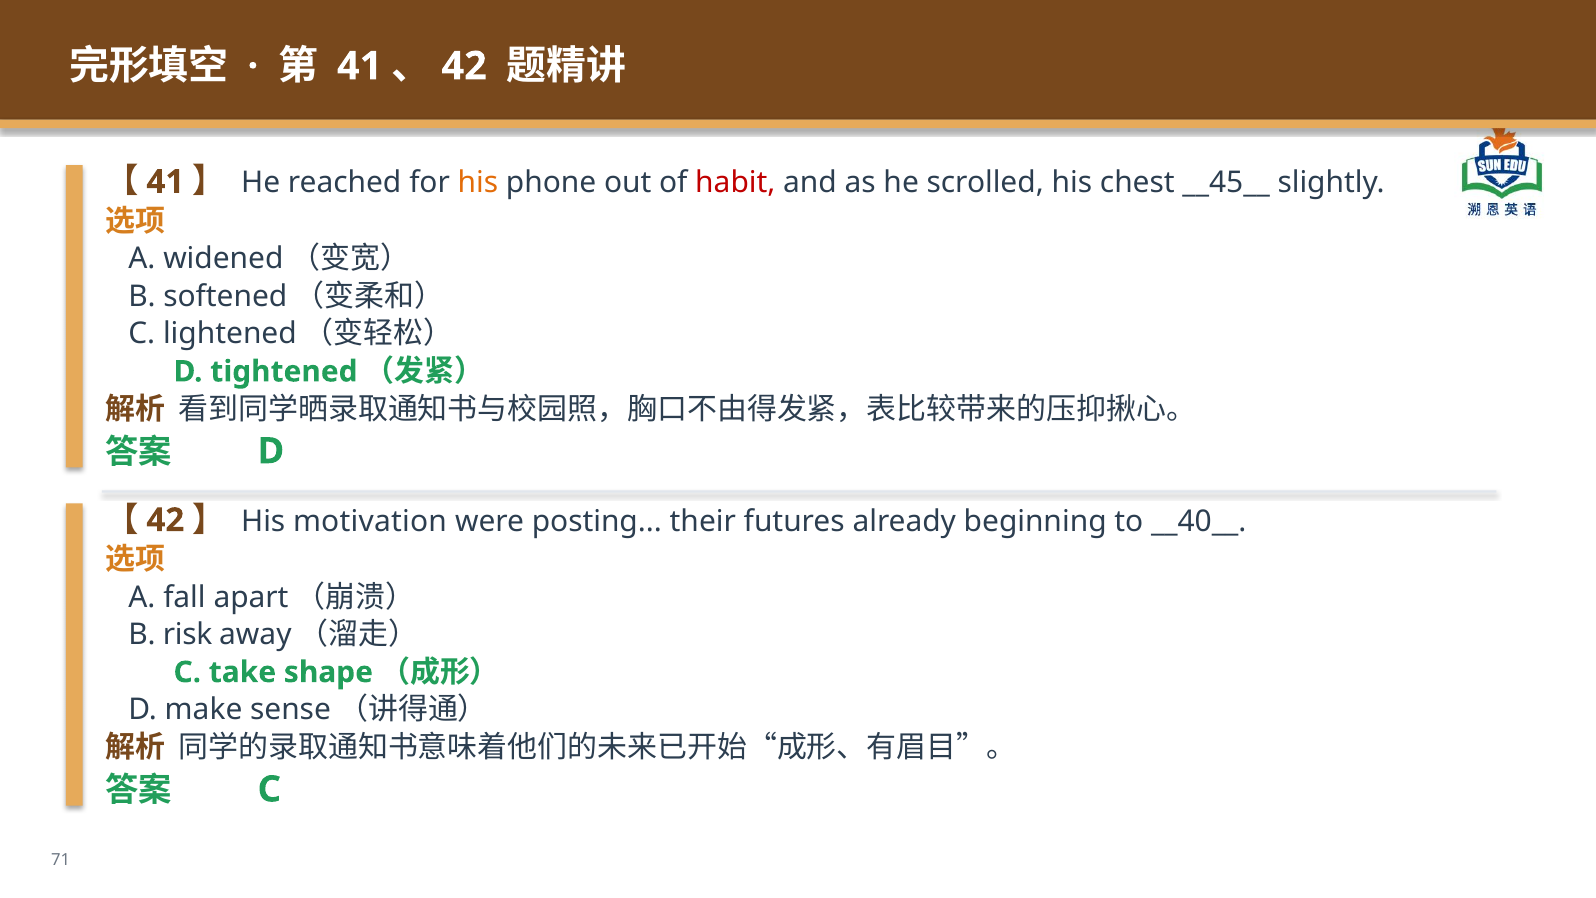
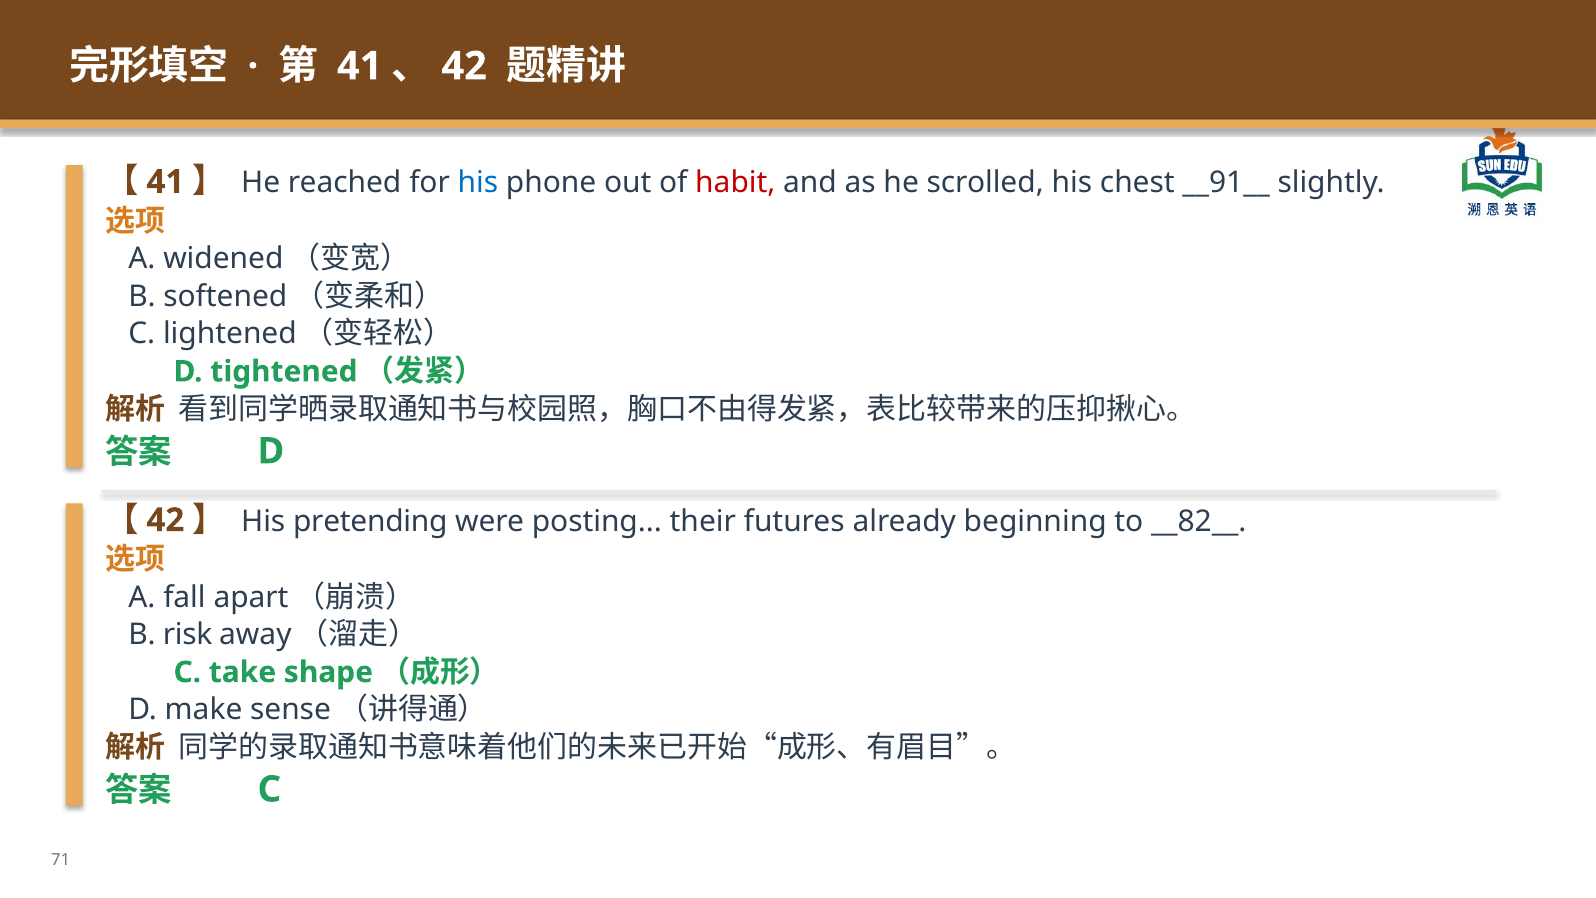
his at (478, 183) colour: orange -> blue
__45__: __45__ -> __91__
motivation: motivation -> pretending
__40__: __40__ -> __82__
